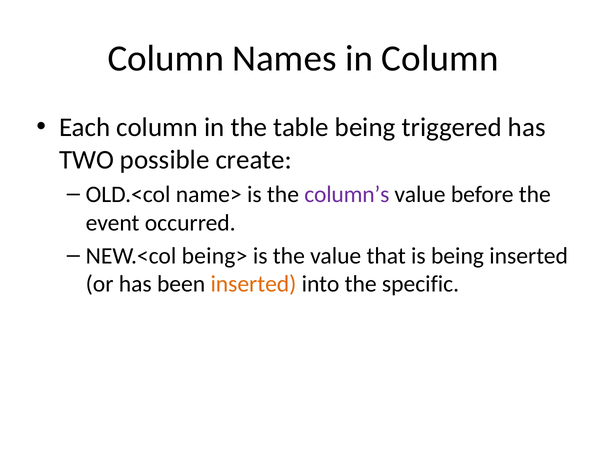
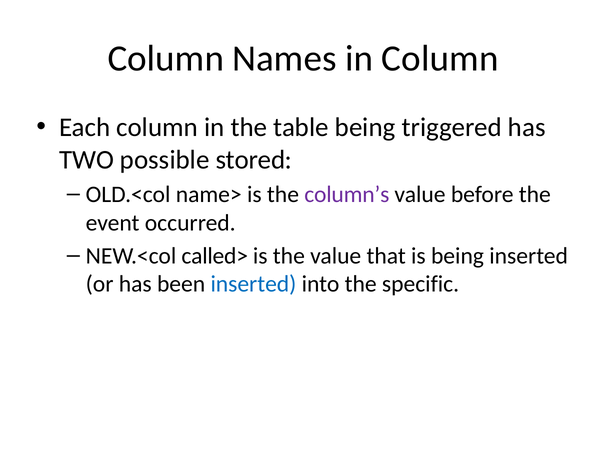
create: create -> stored
being>: being> -> called>
inserted at (253, 284) colour: orange -> blue
